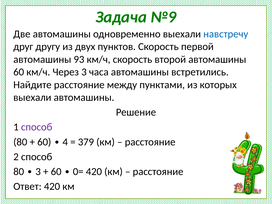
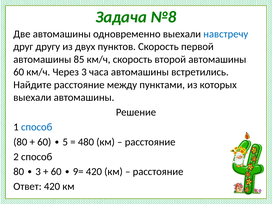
№9: №9 -> №8
93: 93 -> 85
способ at (37, 127) colour: purple -> blue
4: 4 -> 5
379: 379 -> 480
0=: 0= -> 9=
